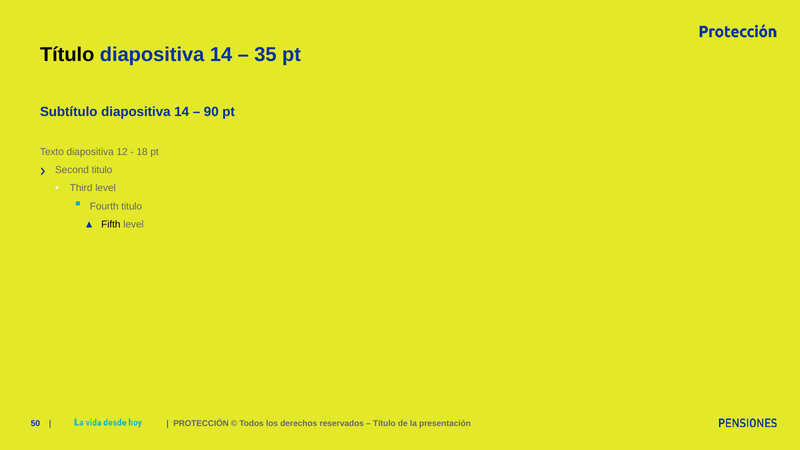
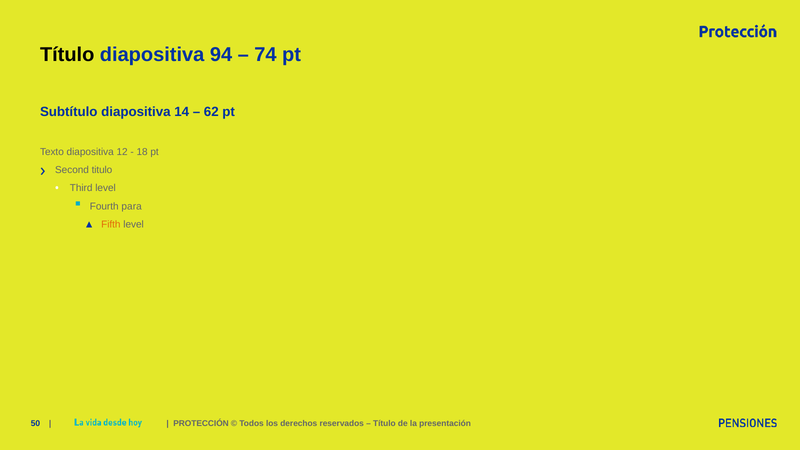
14 at (221, 55): 14 -> 94
35: 35 -> 74
90: 90 -> 62
Fourth titulo: titulo -> para
Fifth colour: black -> orange
